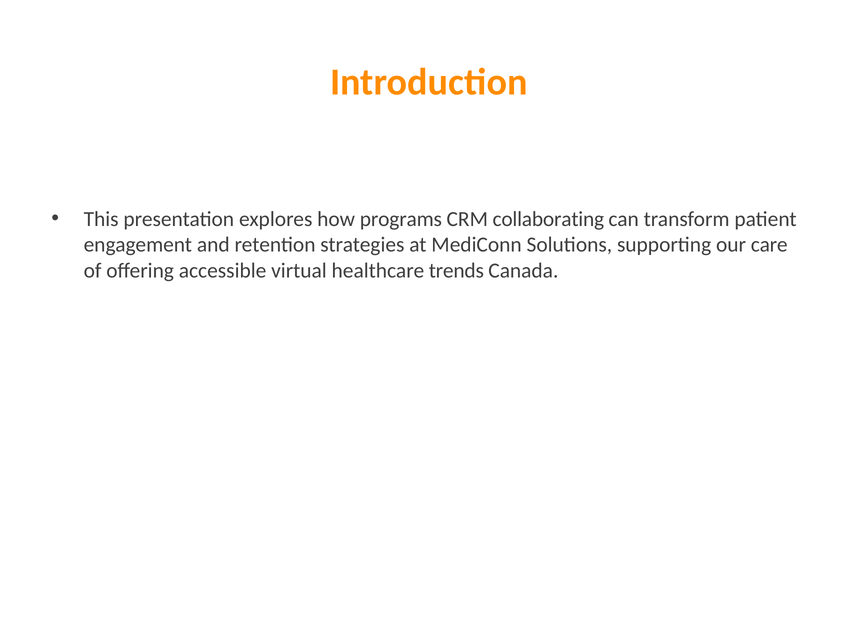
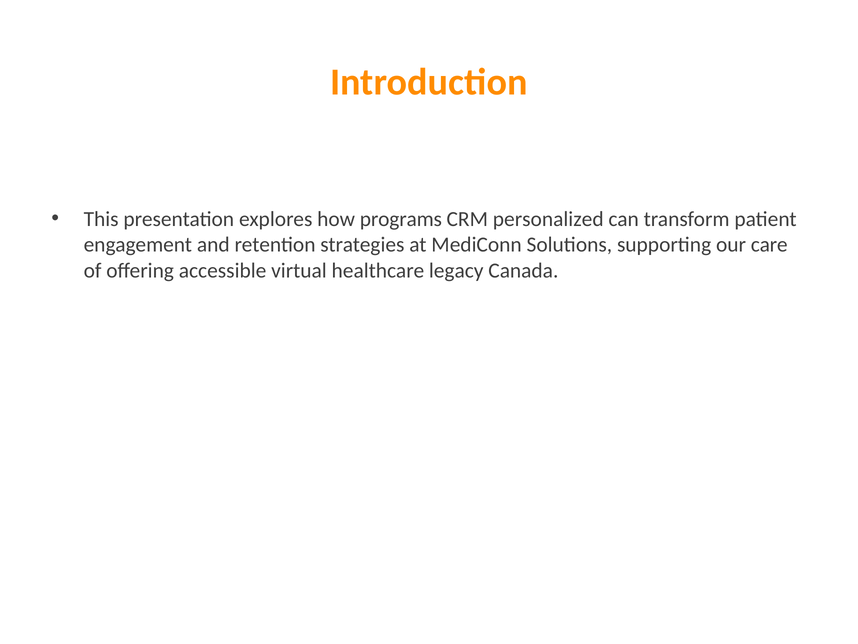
collaborating: collaborating -> personalized
trends: trends -> legacy
